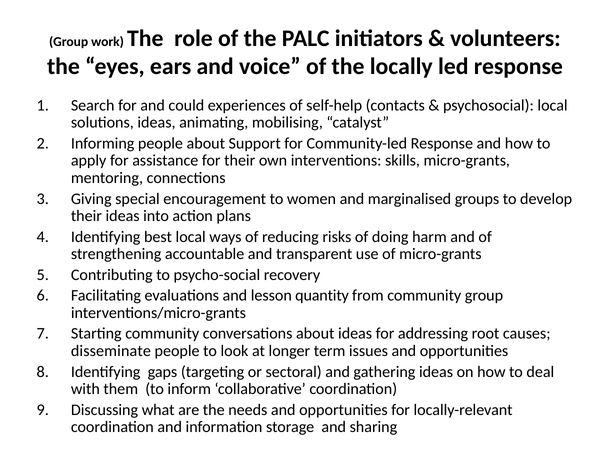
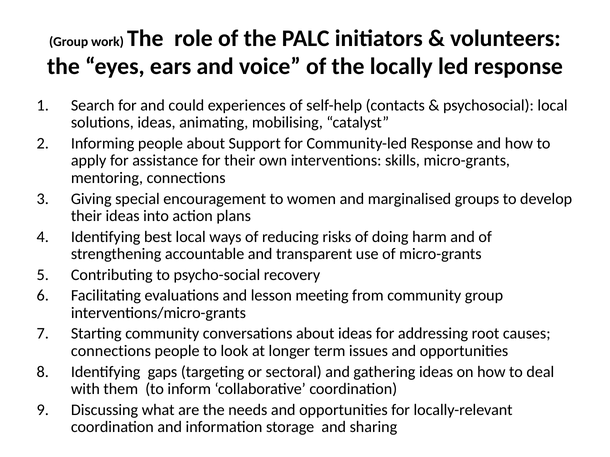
quantity: quantity -> meeting
disseminate at (111, 351): disseminate -> connections
